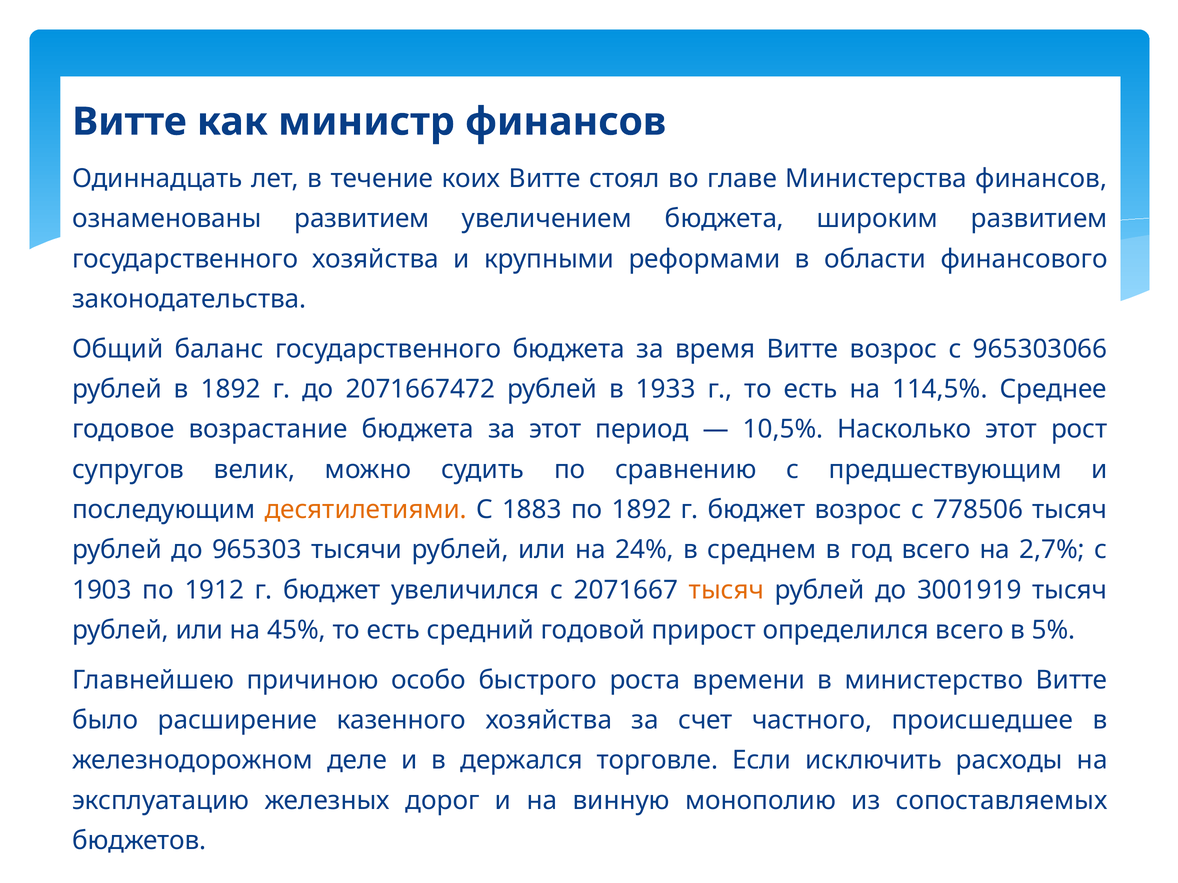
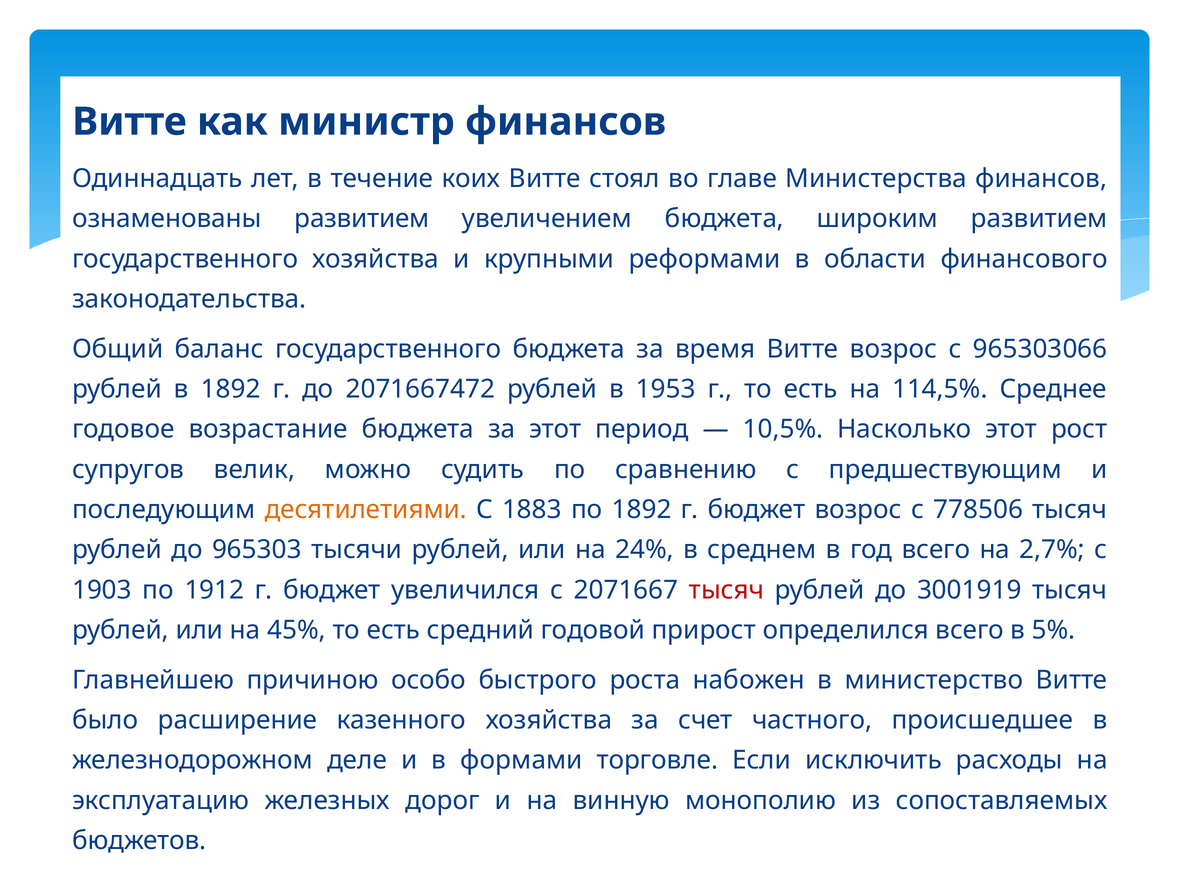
1933: 1933 -> 1953
тысяч at (727, 590) colour: orange -> red
времени: времени -> набожен
держался: держался -> формами
